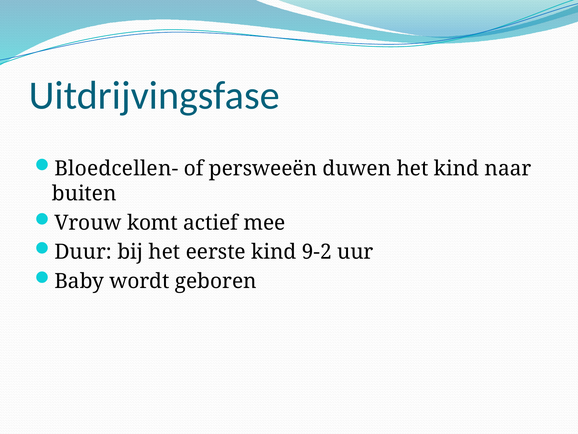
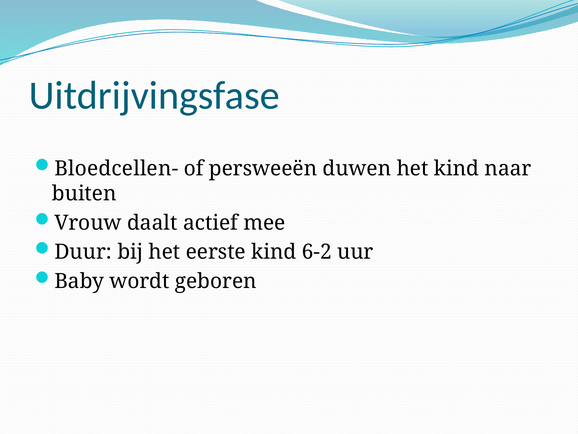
komt: komt -> daalt
9-2: 9-2 -> 6-2
